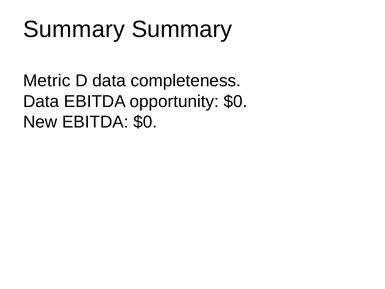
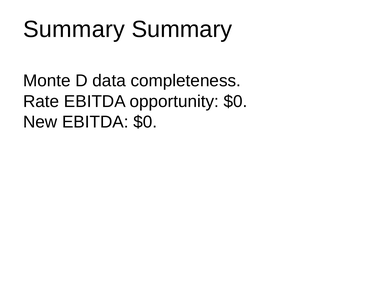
Metric: Metric -> Monte
Data at (41, 101): Data -> Rate
